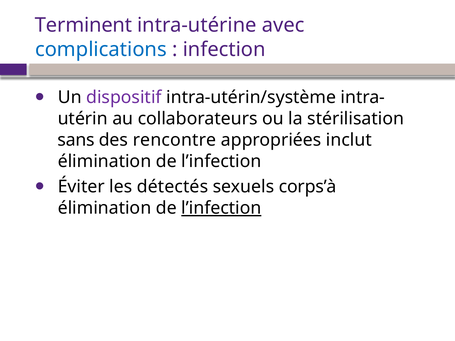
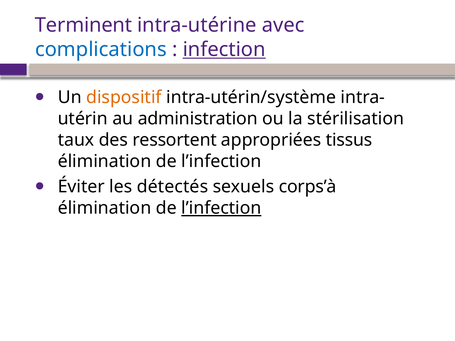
infection underline: none -> present
dispositif colour: purple -> orange
collaborateurs: collaborateurs -> administration
sans: sans -> taux
rencontre: rencontre -> ressortent
inclut: inclut -> tissus
